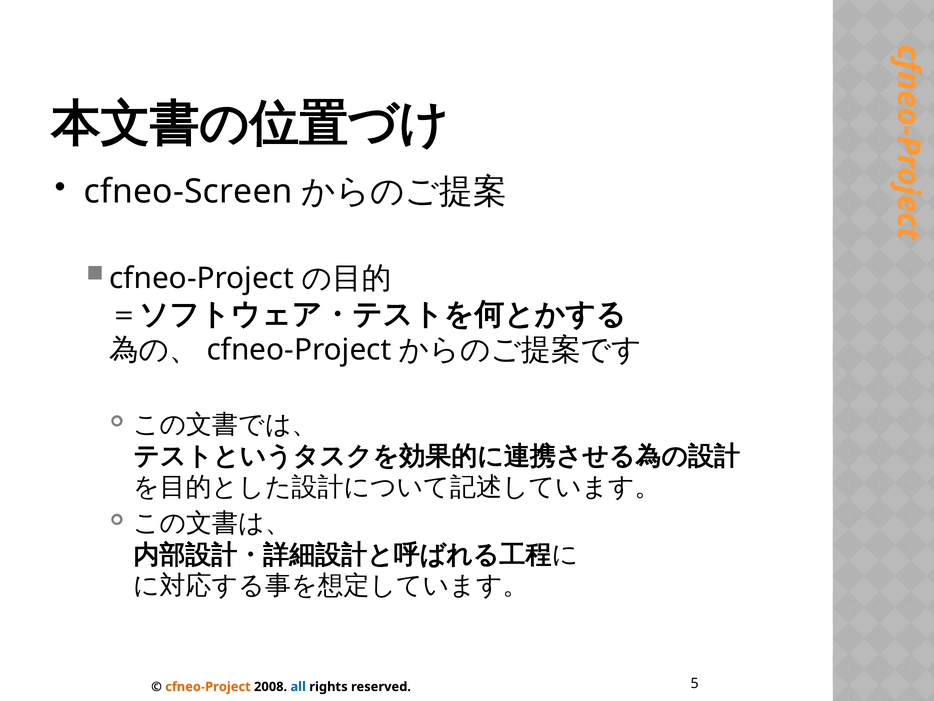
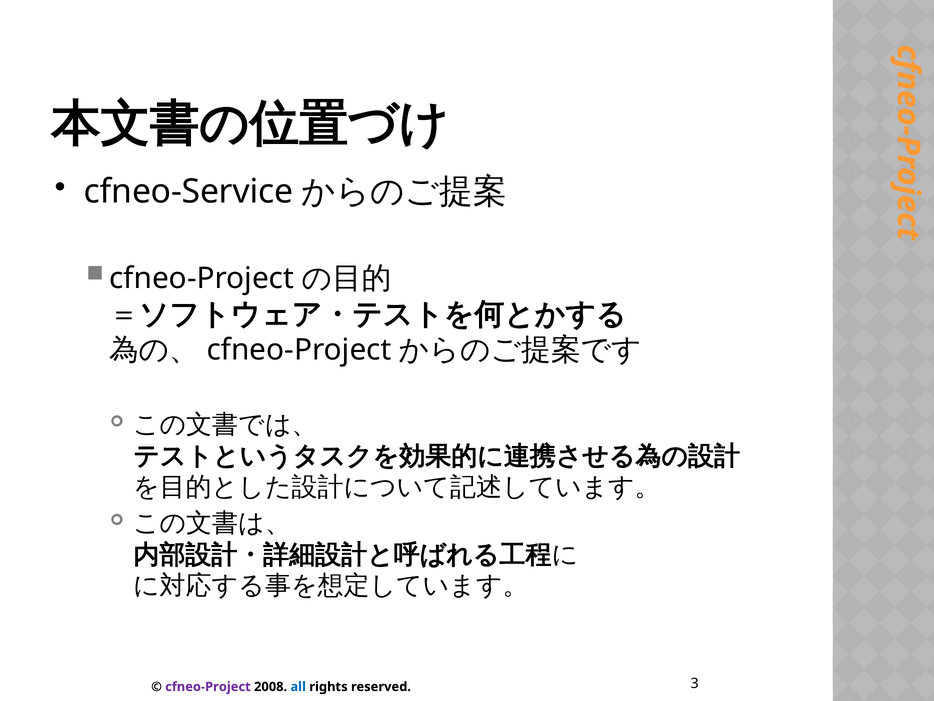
cfneo-Screen: cfneo-Screen -> cfneo-Service
cfneo-Project at (208, 686) colour: orange -> purple
5: 5 -> 3
